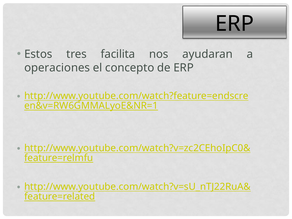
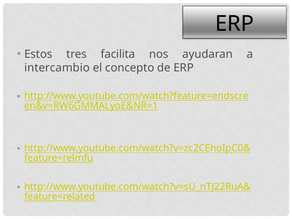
operaciones: operaciones -> intercambio
